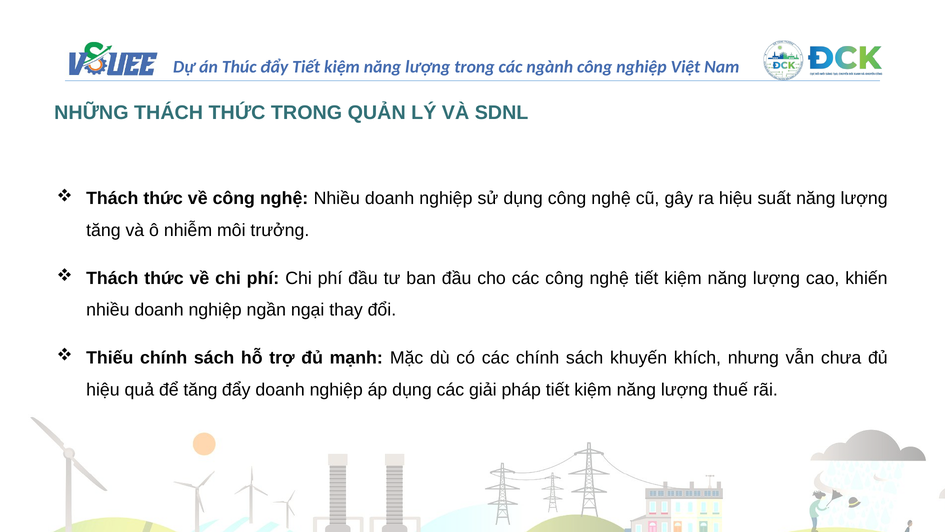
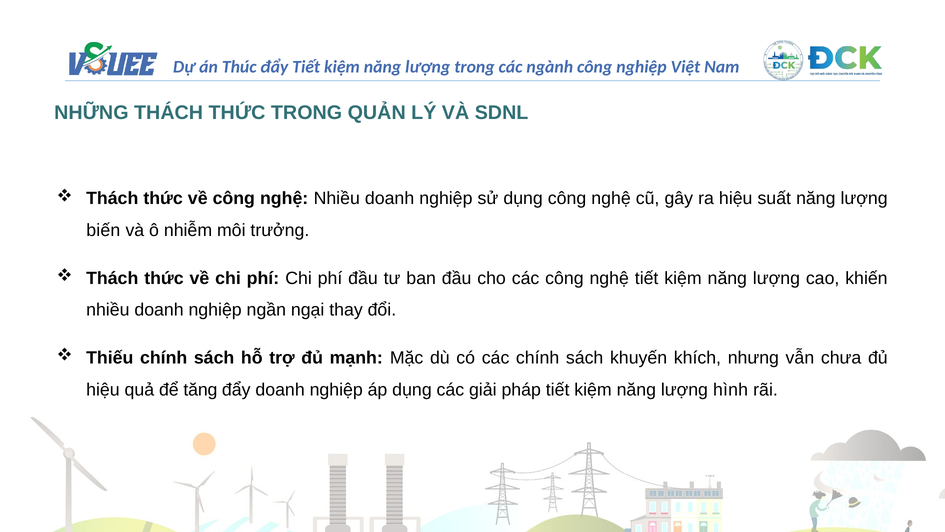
tăng at (103, 230): tăng -> biến
thuế: thuế -> hình
